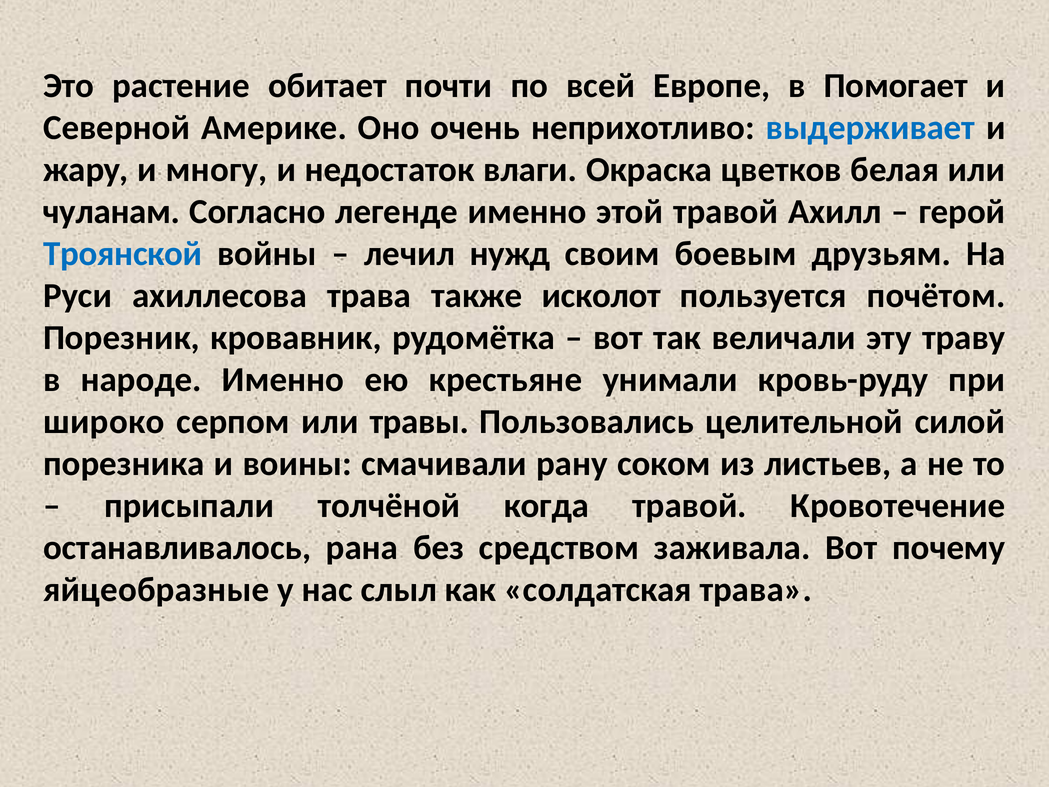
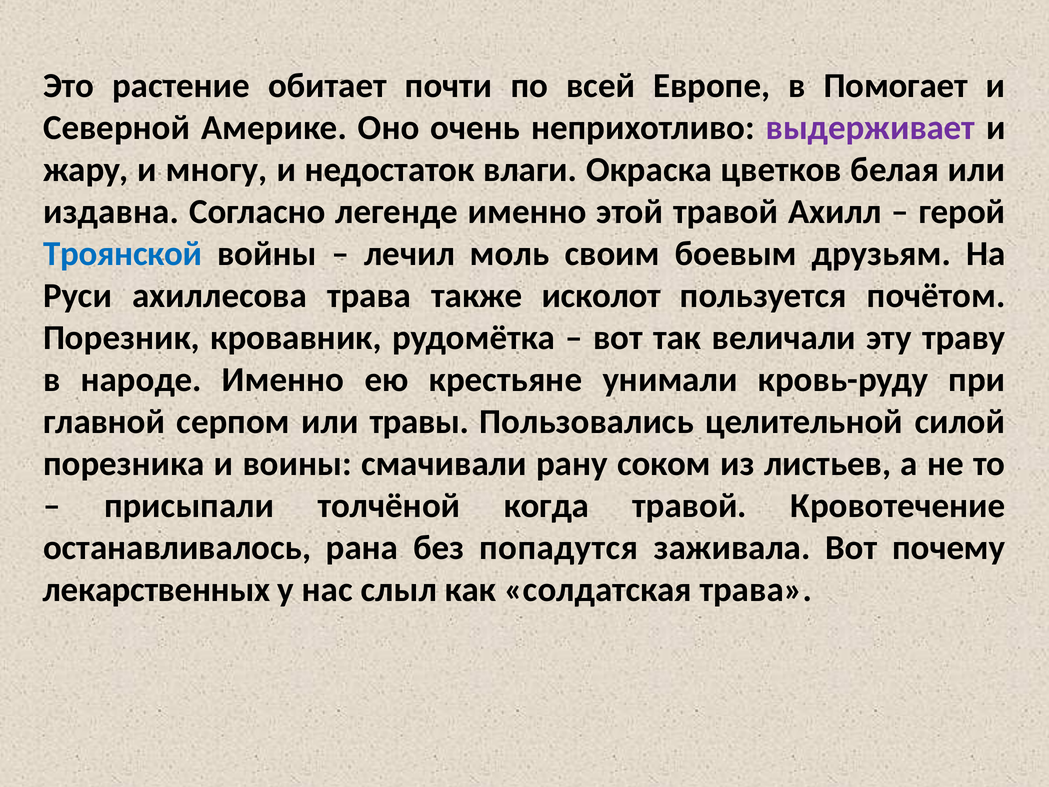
выдерживает colour: blue -> purple
чуланам: чуланам -> издавна
нужд: нужд -> моль
широко: широко -> главной
средством: средством -> попадутся
яйцеобразные: яйцеобразные -> лекарственных
